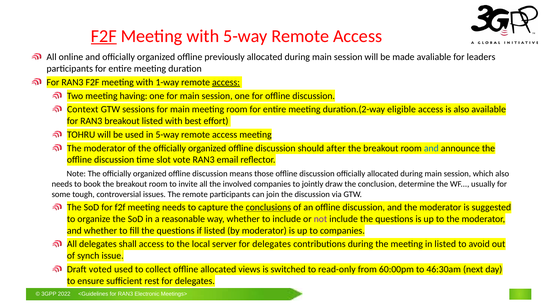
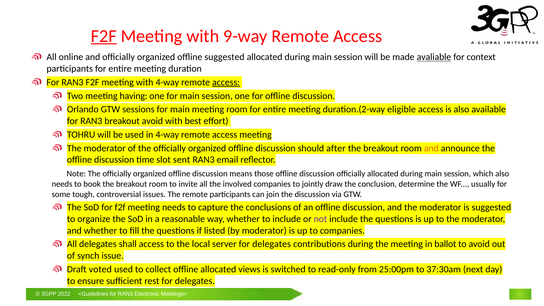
with 5-way: 5-way -> 9-way
offline previously: previously -> suggested
avaliable underline: none -> present
leaders: leaders -> context
with 1-way: 1-way -> 4-way
Context: Context -> Orlando
breakout listed: listed -> avoid
in 5-way: 5-way -> 4-way
and at (431, 148) colour: blue -> orange
vote: vote -> sent
conclusions underline: present -> none
in listed: listed -> ballot
60:00pm: 60:00pm -> 25:00pm
46:30am: 46:30am -> 37:30am
